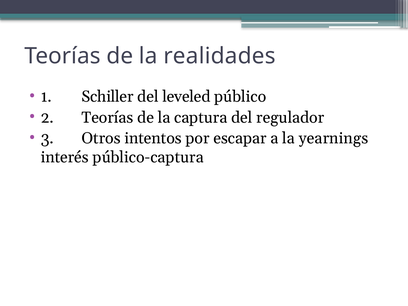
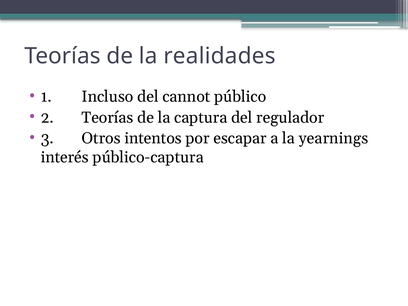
Schiller: Schiller -> Incluso
leveled: leveled -> cannot
